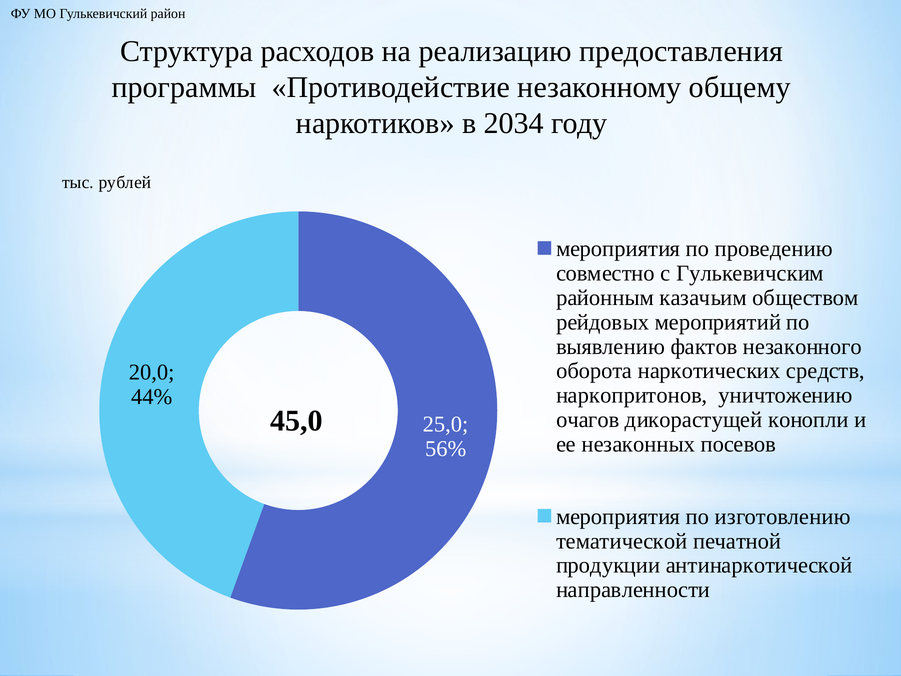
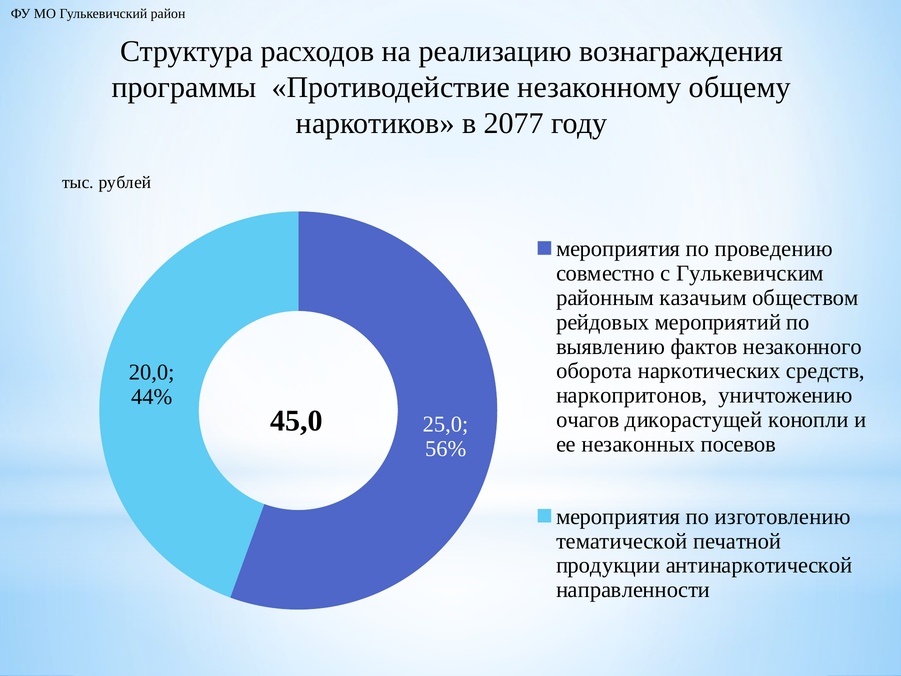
предоставления: предоставления -> вознаграждения
2034: 2034 -> 2077
